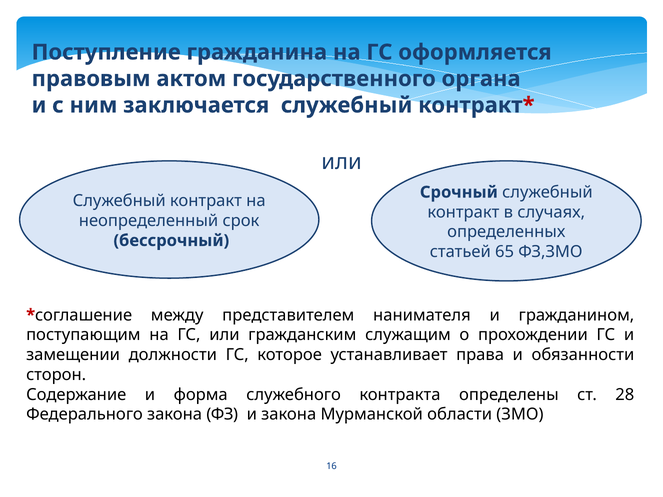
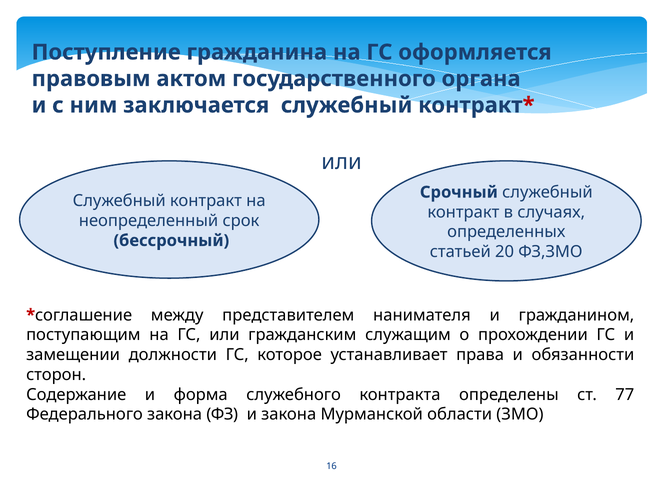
65: 65 -> 20
28: 28 -> 77
